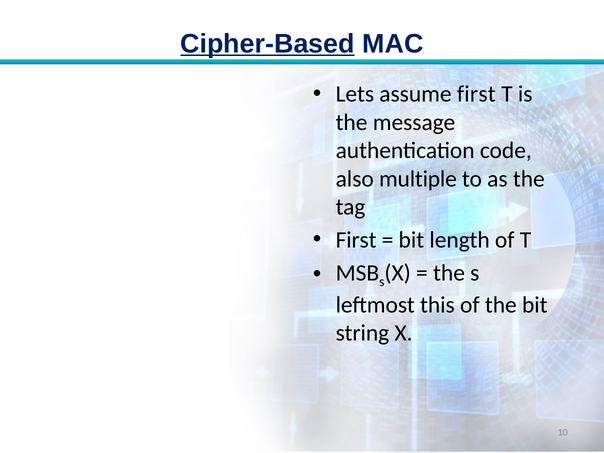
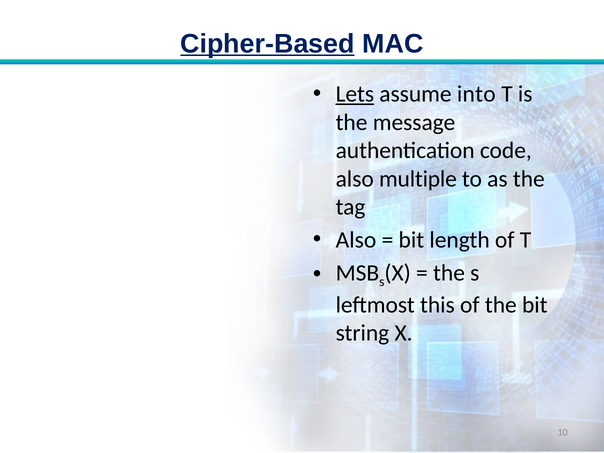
Lets underline: none -> present
assume first: first -> into
First at (356, 240): First -> Also
